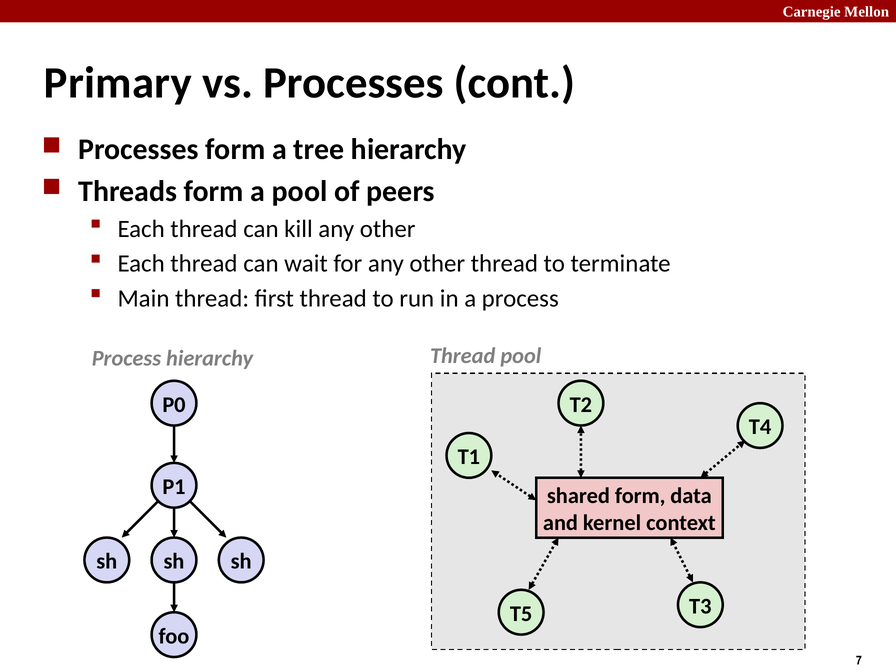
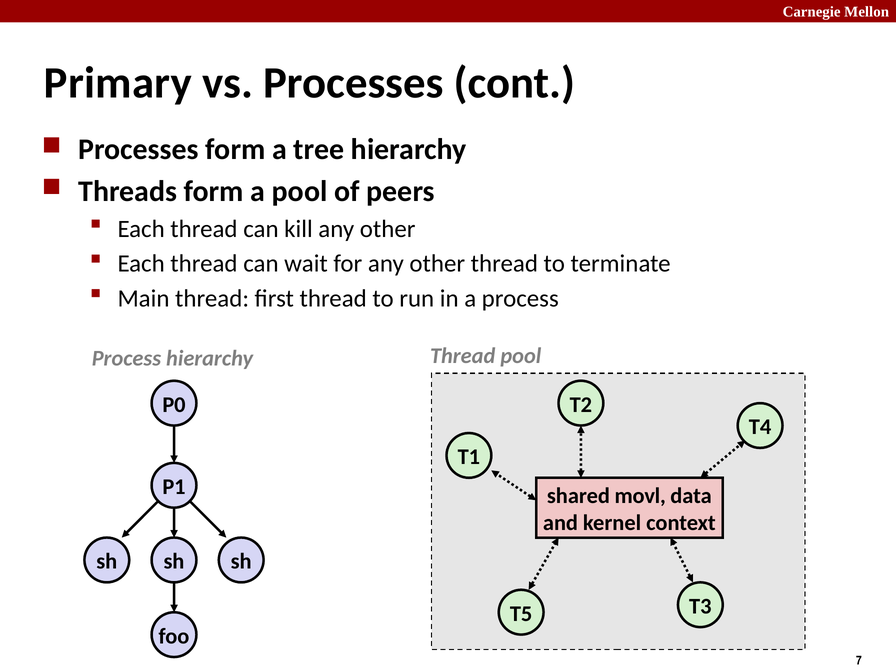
shared form: form -> movl
